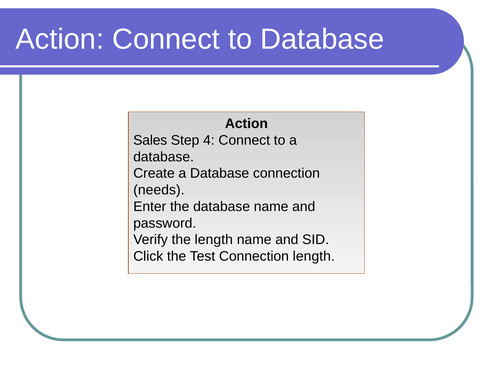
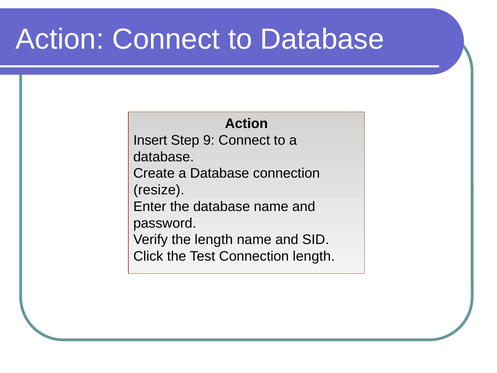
Sales: Sales -> Insert
4: 4 -> 9
needs: needs -> resize
